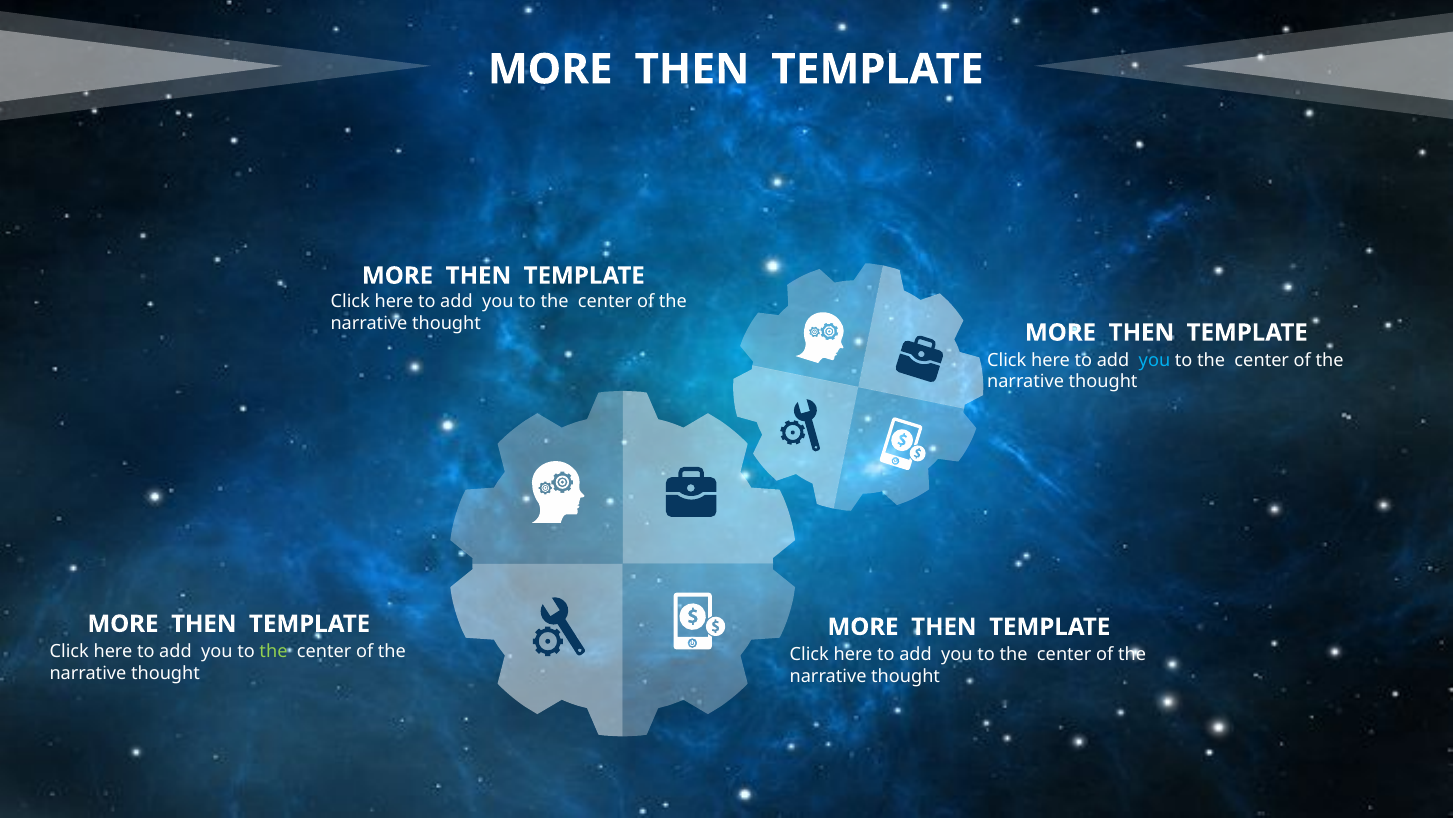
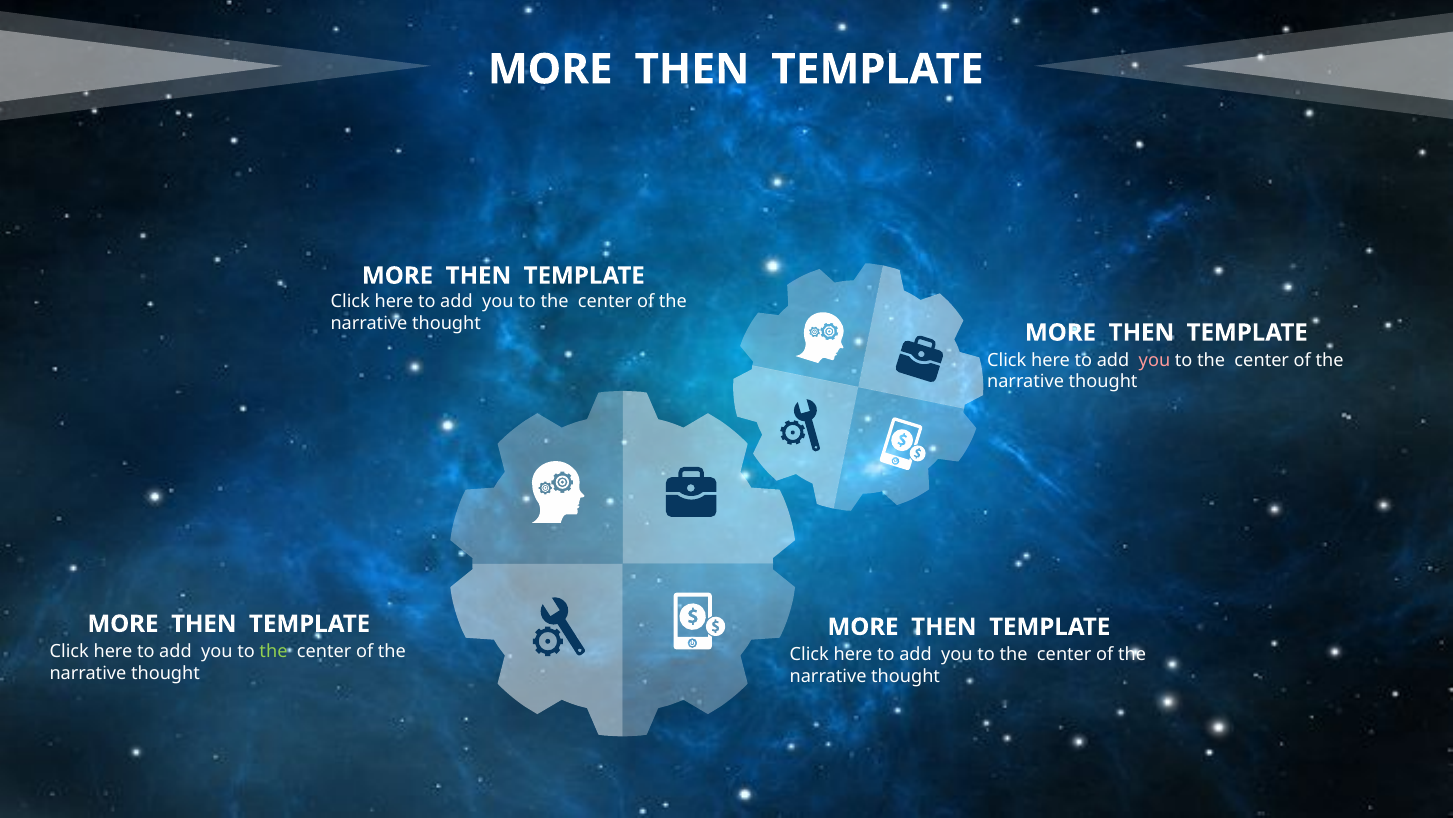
you at (1154, 360) colour: light blue -> pink
